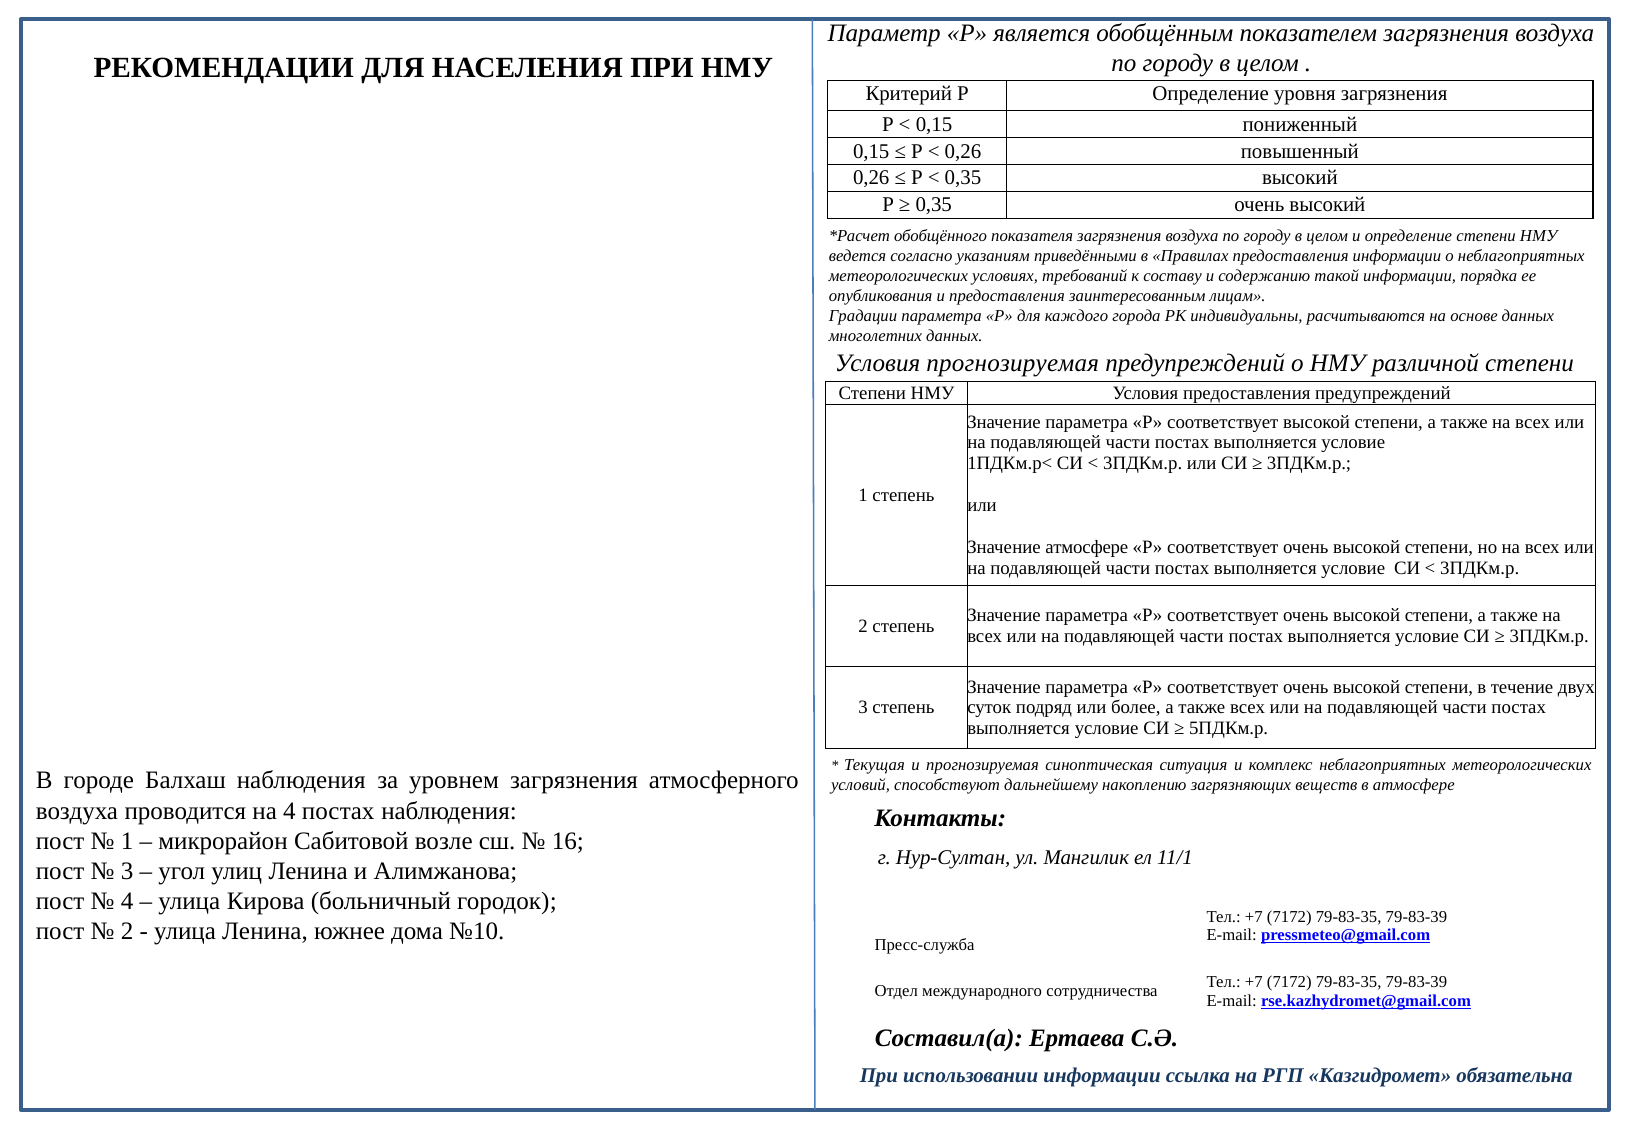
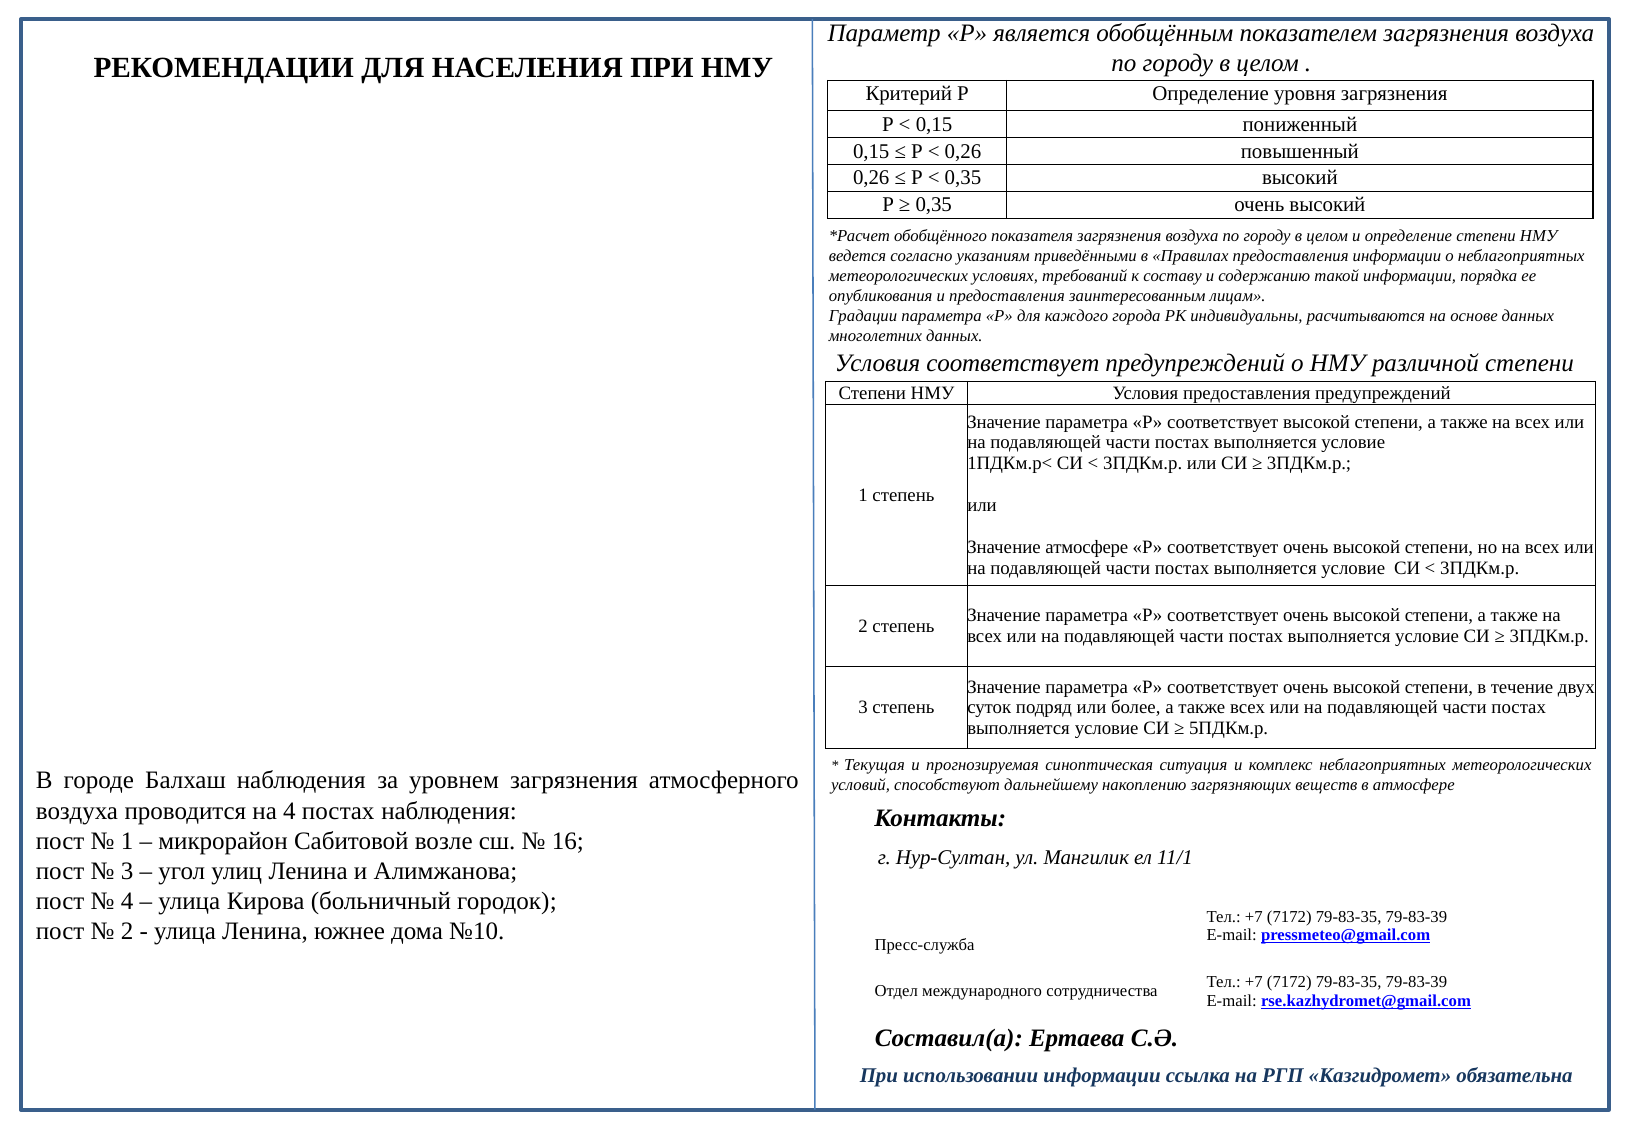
Условия прогнозируемая: прогнозируемая -> соответствует
